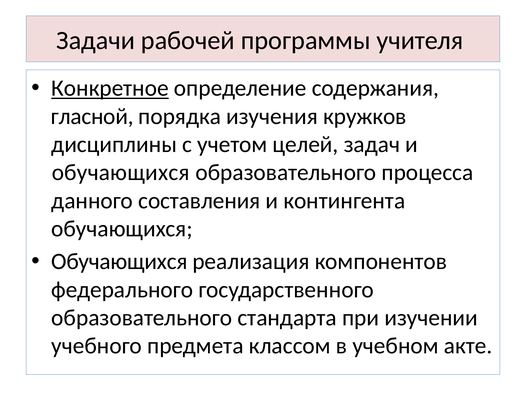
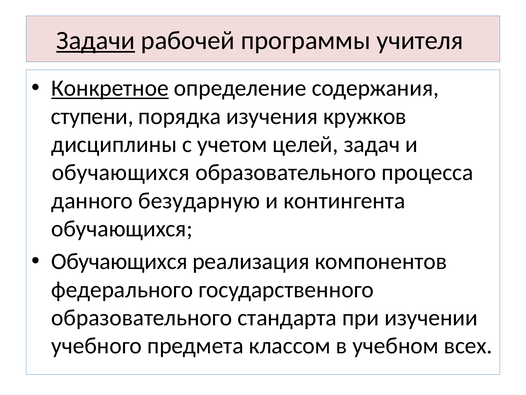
Задачи underline: none -> present
гласной: гласной -> ступени
составления: составления -> безударную
акте: акте -> всех
